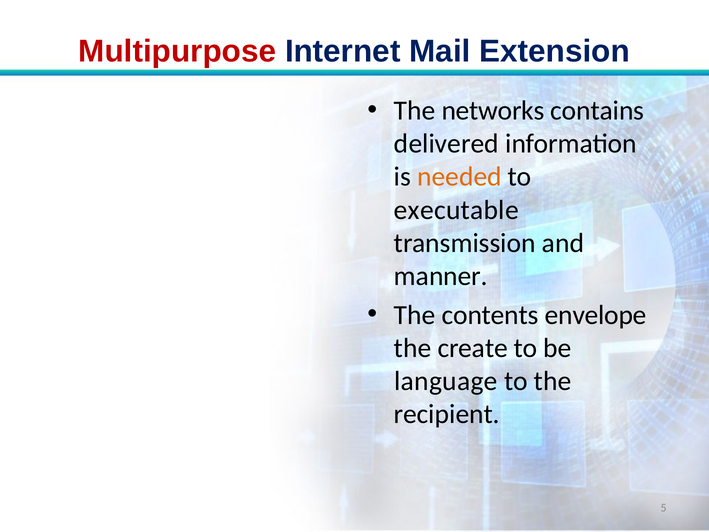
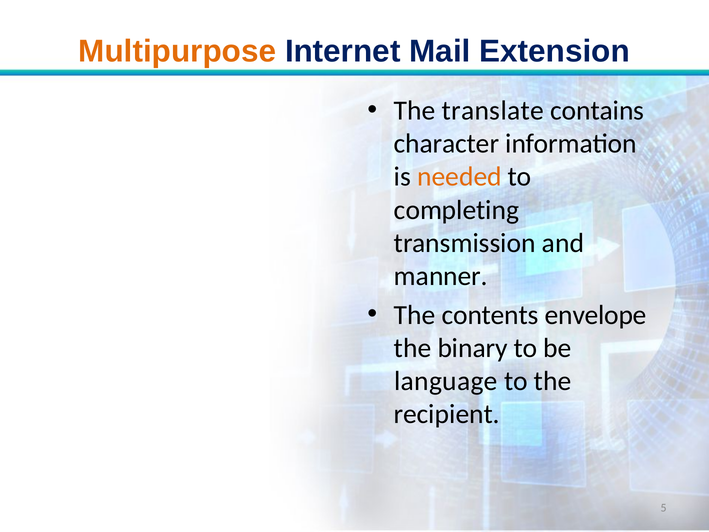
Multipurpose colour: red -> orange
networks: networks -> translate
delivered: delivered -> character
executable: executable -> completing
create: create -> binary
